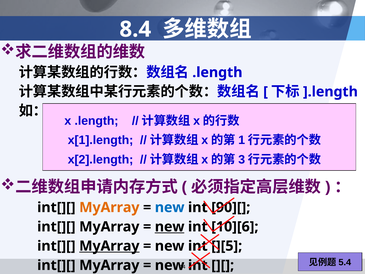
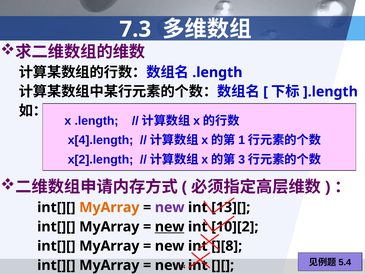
8.4: 8.4 -> 7.3
x[1].length: x[1].length -> x[4].length
new at (170, 207) colour: blue -> purple
90][: 90][ -> 13][
10][6: 10][6 -> 10][2
MyArray at (109, 246) underline: present -> none
][5: ][5 -> ][8
